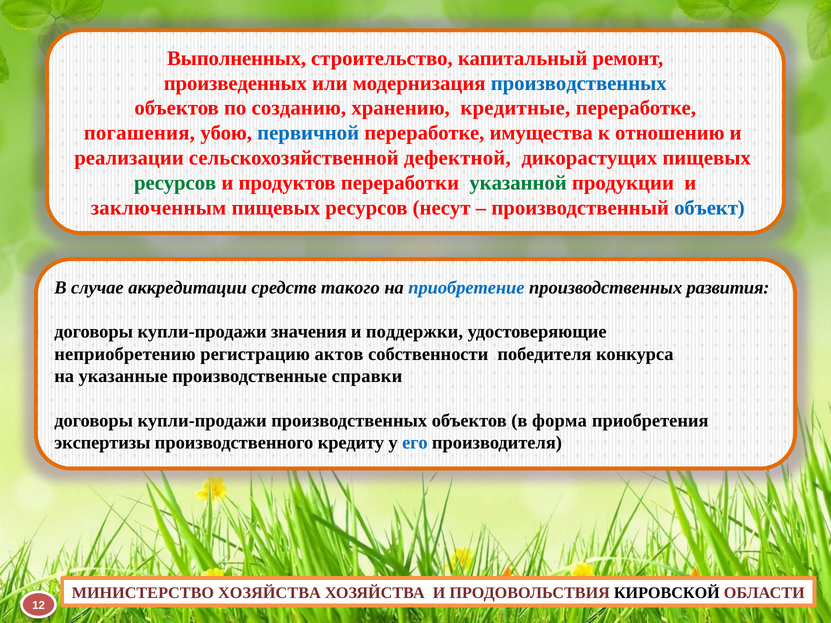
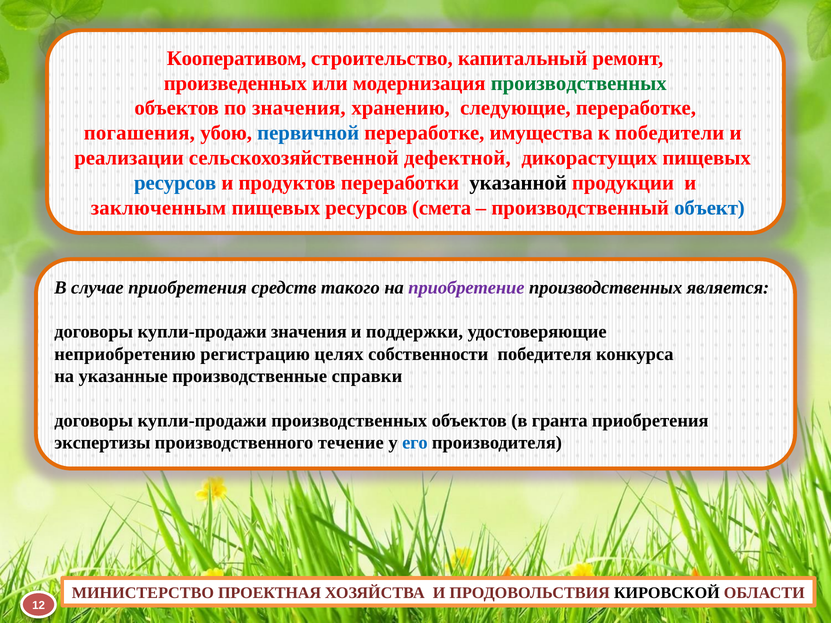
Выполненных: Выполненных -> Кооперативом
производственных at (579, 83) colour: blue -> green
по созданию: созданию -> значения
кредитные: кредитные -> следующие
отношению: отношению -> победители
ресурсов at (175, 183) colour: green -> blue
указанной colour: green -> black
несут: несут -> смета
случае аккредитации: аккредитации -> приобретения
приобретение colour: blue -> purple
развития: развития -> является
актов: актов -> целях
форма: форма -> гранта
кредиту: кредиту -> течение
МИНИСТЕРСТВО ХОЗЯЙСТВА: ХОЗЯЙСТВА -> ПРОЕКТНАЯ
